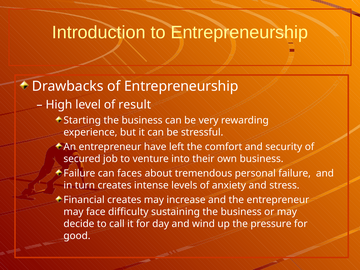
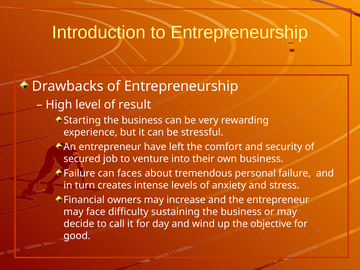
Financial creates: creates -> owners
pressure: pressure -> objective
